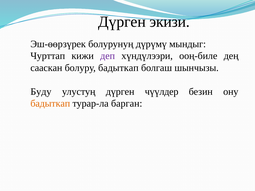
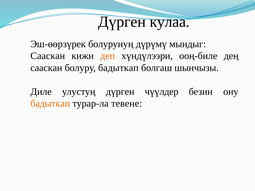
экизи: экизи -> кулаа
Чурттап at (48, 56): Чурттап -> Сааскан
деп colour: purple -> orange
Буду: Буду -> Диле
барган: барган -> тевене
